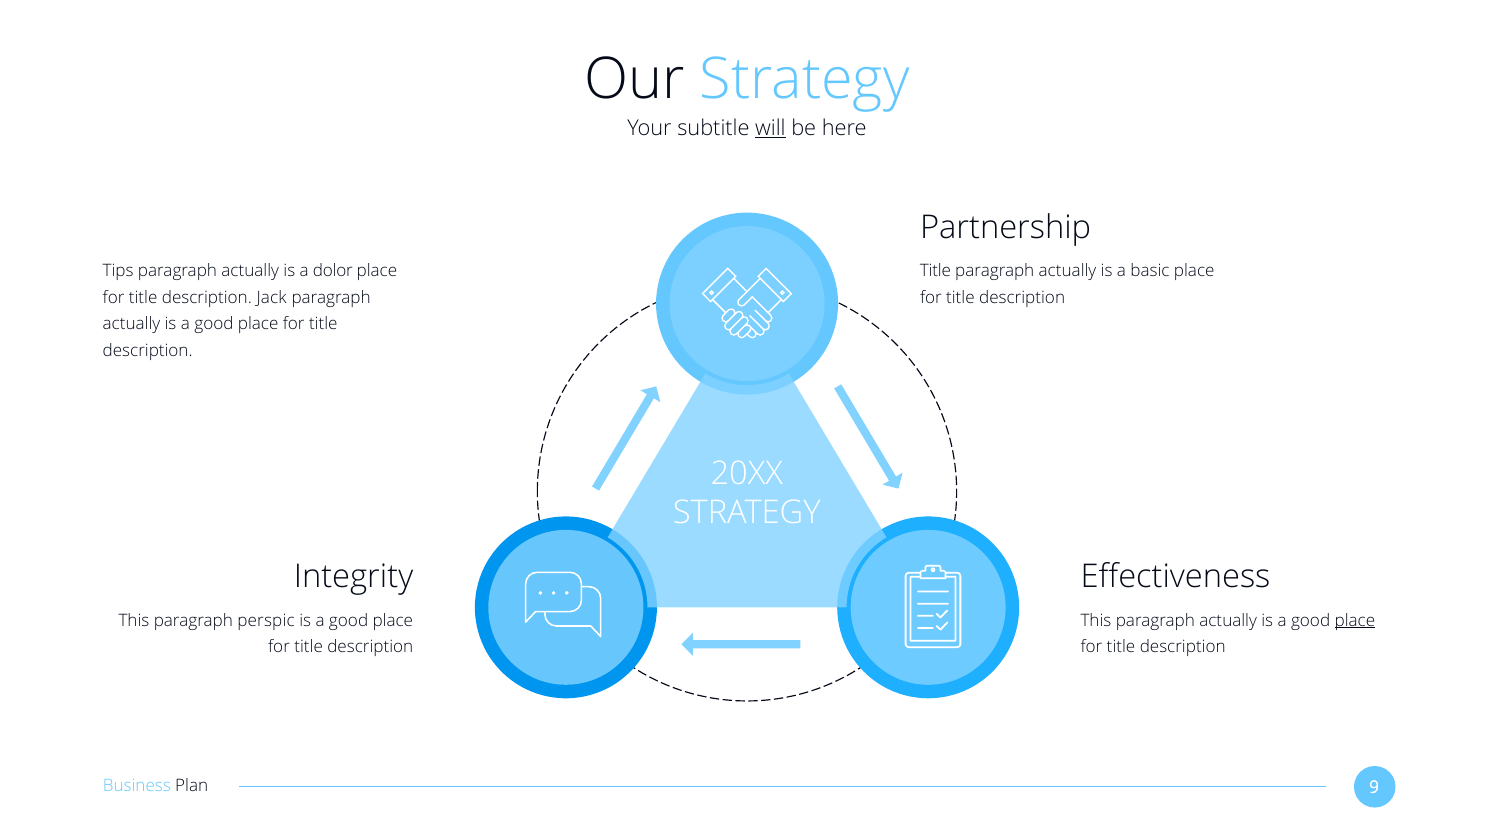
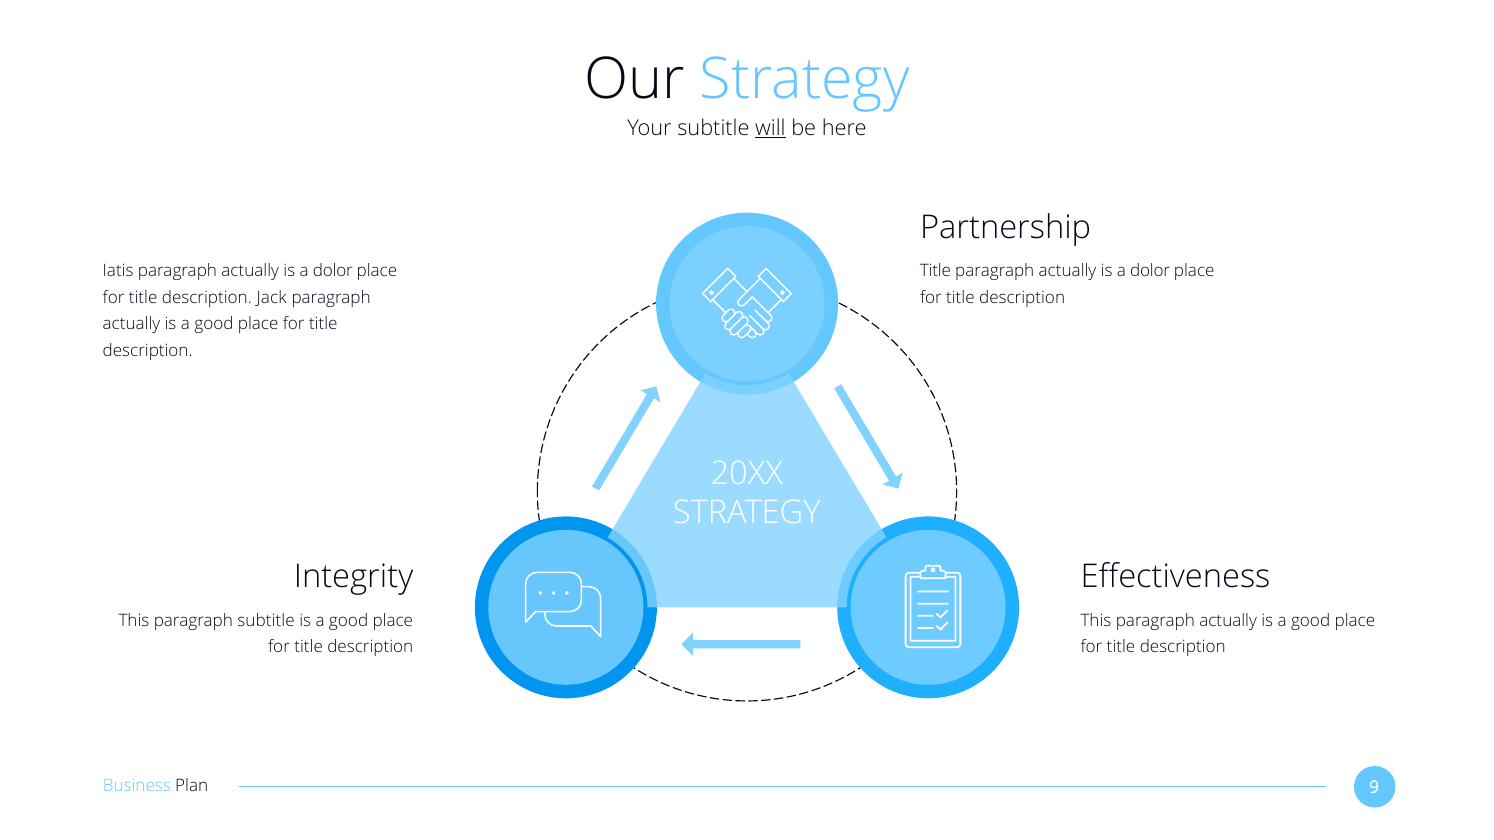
Tips: Tips -> Iatis
basic at (1150, 271): basic -> dolor
paragraph perspic: perspic -> subtitle
place at (1355, 621) underline: present -> none
